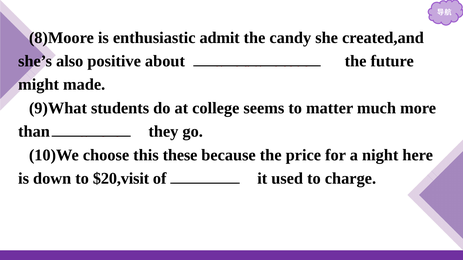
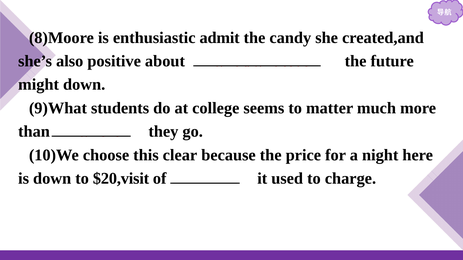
might made: made -> down
these: these -> clear
